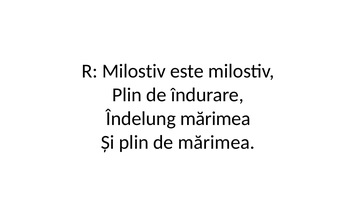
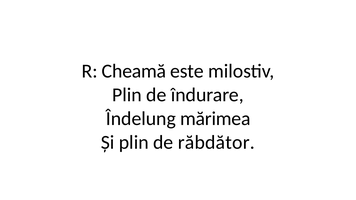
R Milostiv: Milostiv -> Cheamă
de mărimea: mărimea -> răbdător
